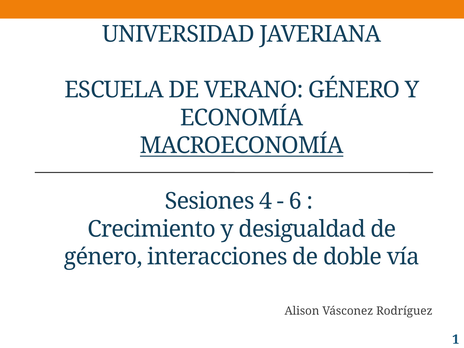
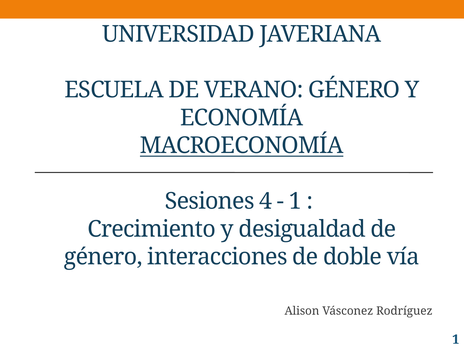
6 at (295, 201): 6 -> 1
